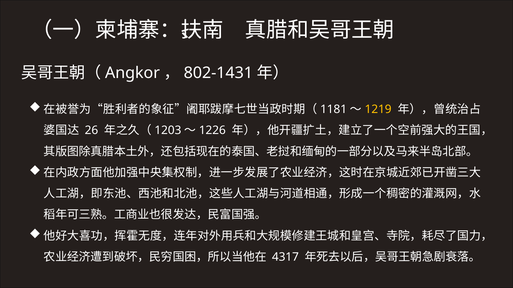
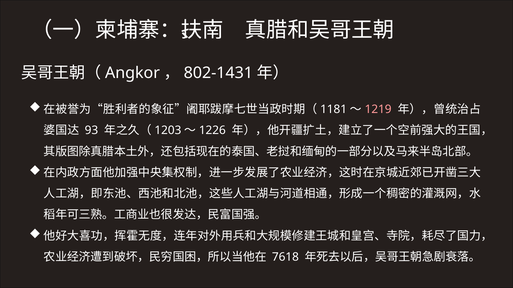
1219 colour: yellow -> pink
26: 26 -> 93
4317: 4317 -> 7618
